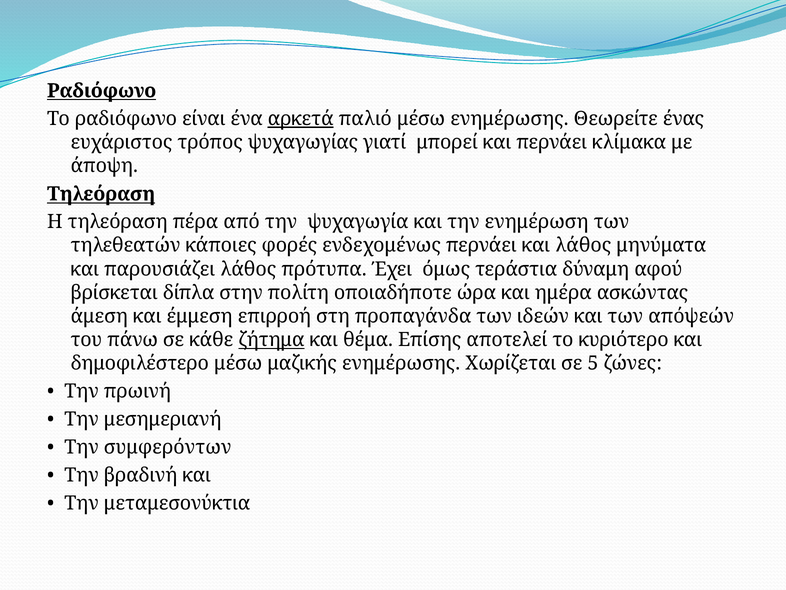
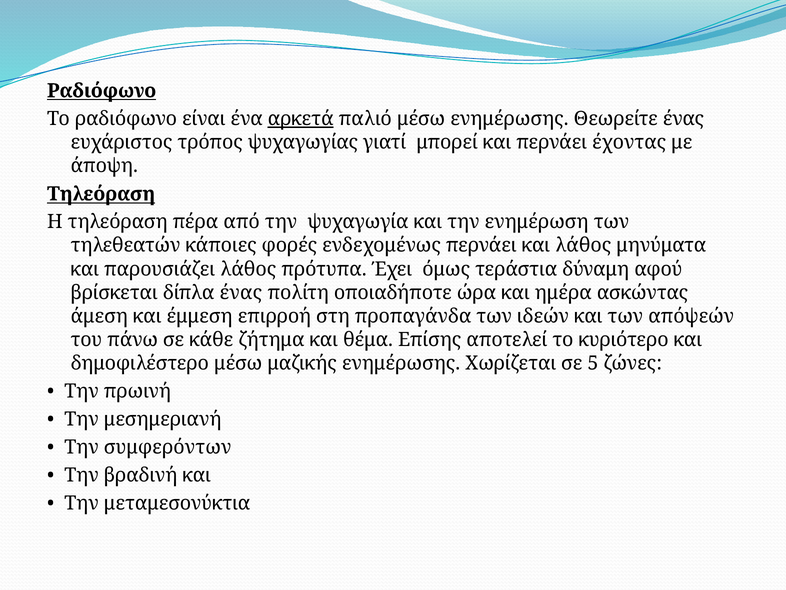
κλίμακα: κλίμακα -> έχοντας
δίπλα στην: στην -> ένας
ζήτημα underline: present -> none
